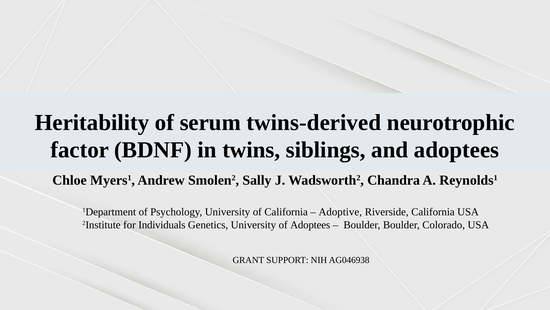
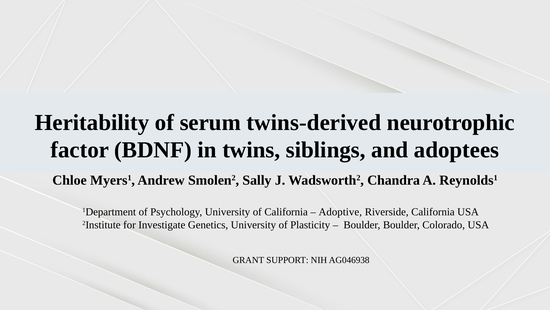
Individuals: Individuals -> Investigate
of Adoptees: Adoptees -> Plasticity
